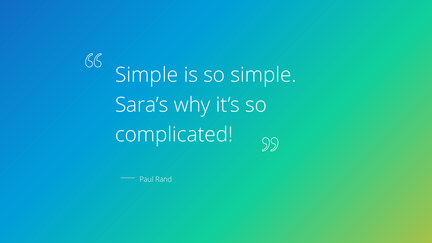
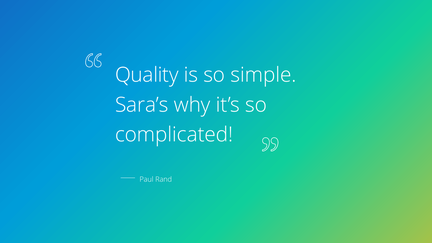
Simple at (147, 75): Simple -> Quality
